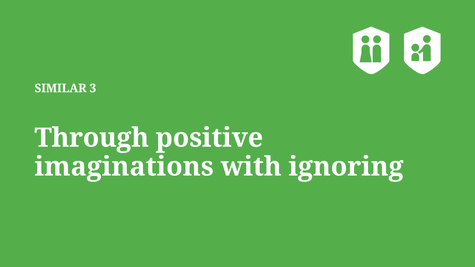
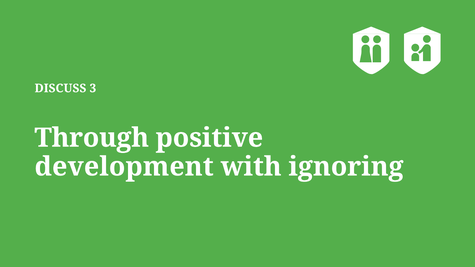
SIMILAR: SIMILAR -> DISCUSS
imaginations: imaginations -> development
